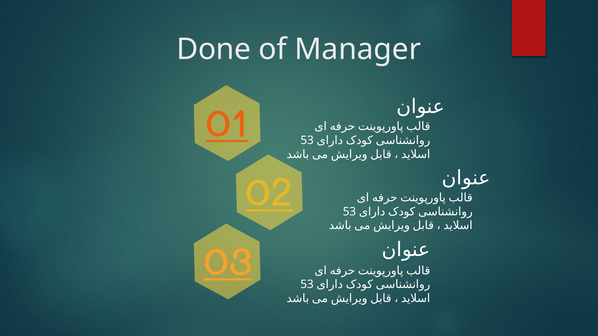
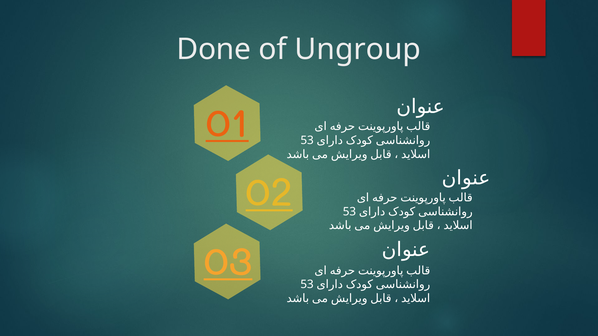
Manager: Manager -> Ungroup
